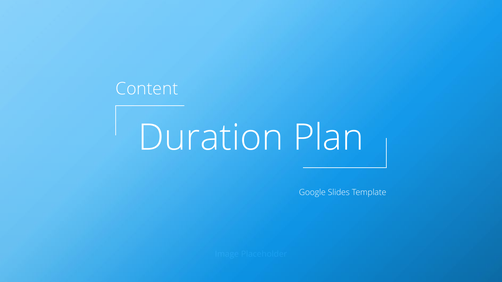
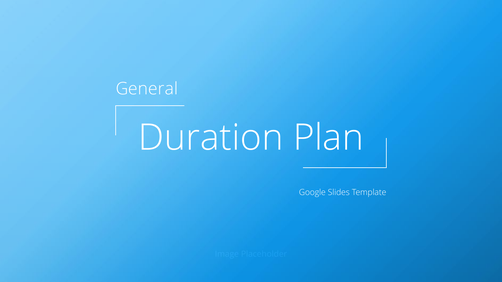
Content: Content -> General
